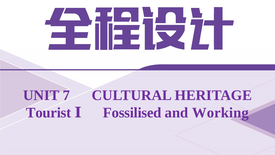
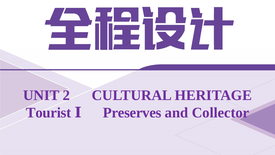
7: 7 -> 2
Fossilised: Fossilised -> Preserves
Working: Working -> Collector
